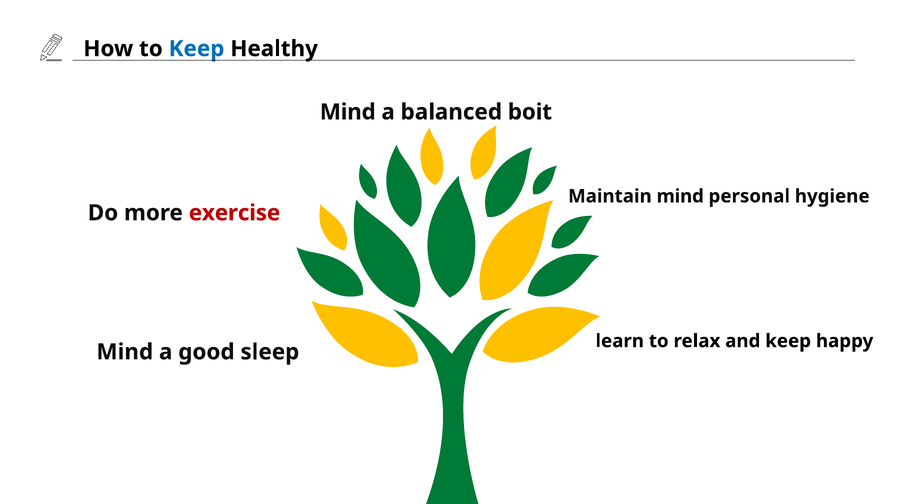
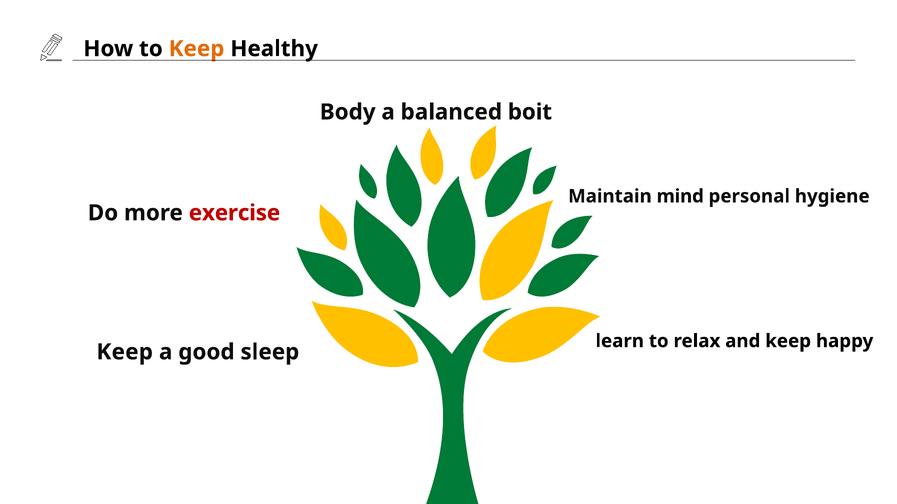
Keep at (197, 49) colour: blue -> orange
Mind at (348, 112): Mind -> Body
Mind at (125, 352): Mind -> Keep
